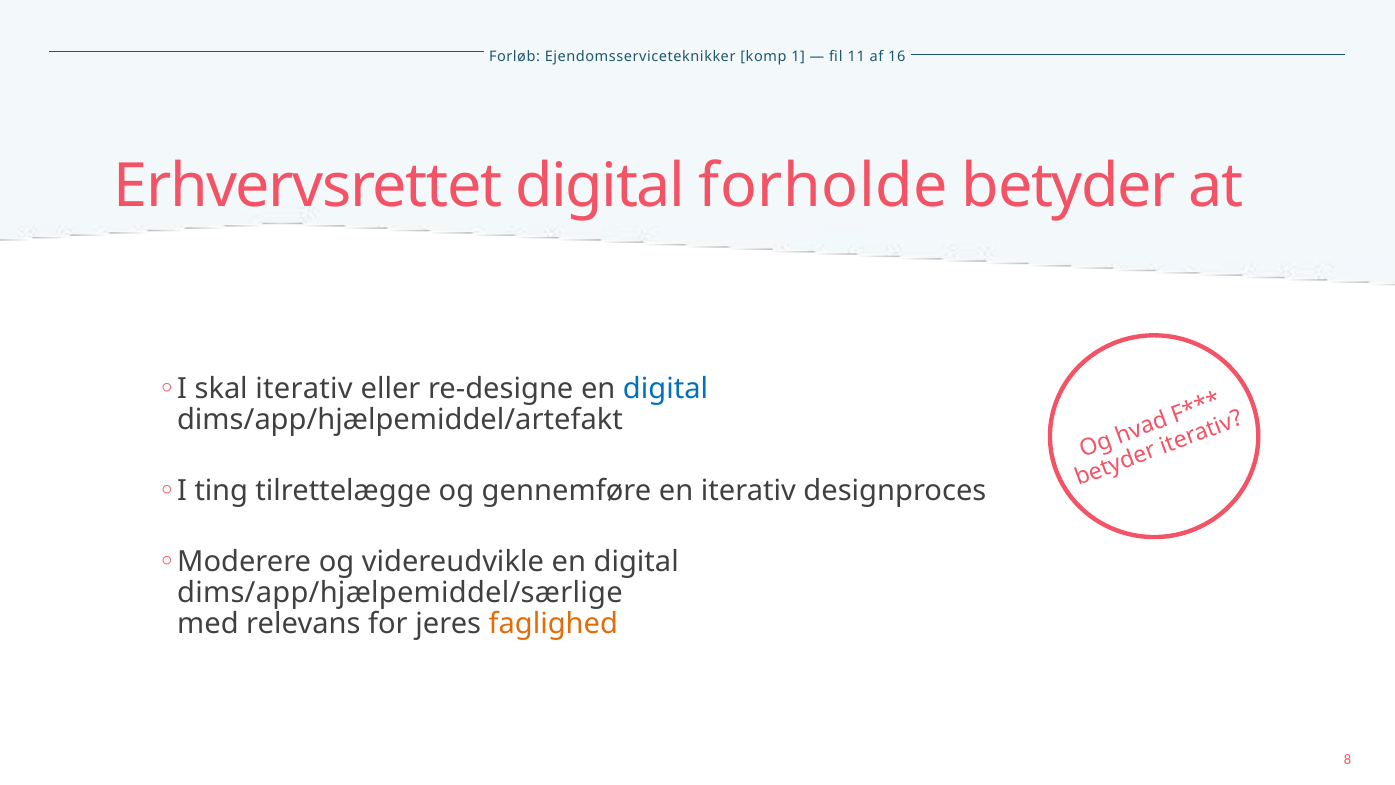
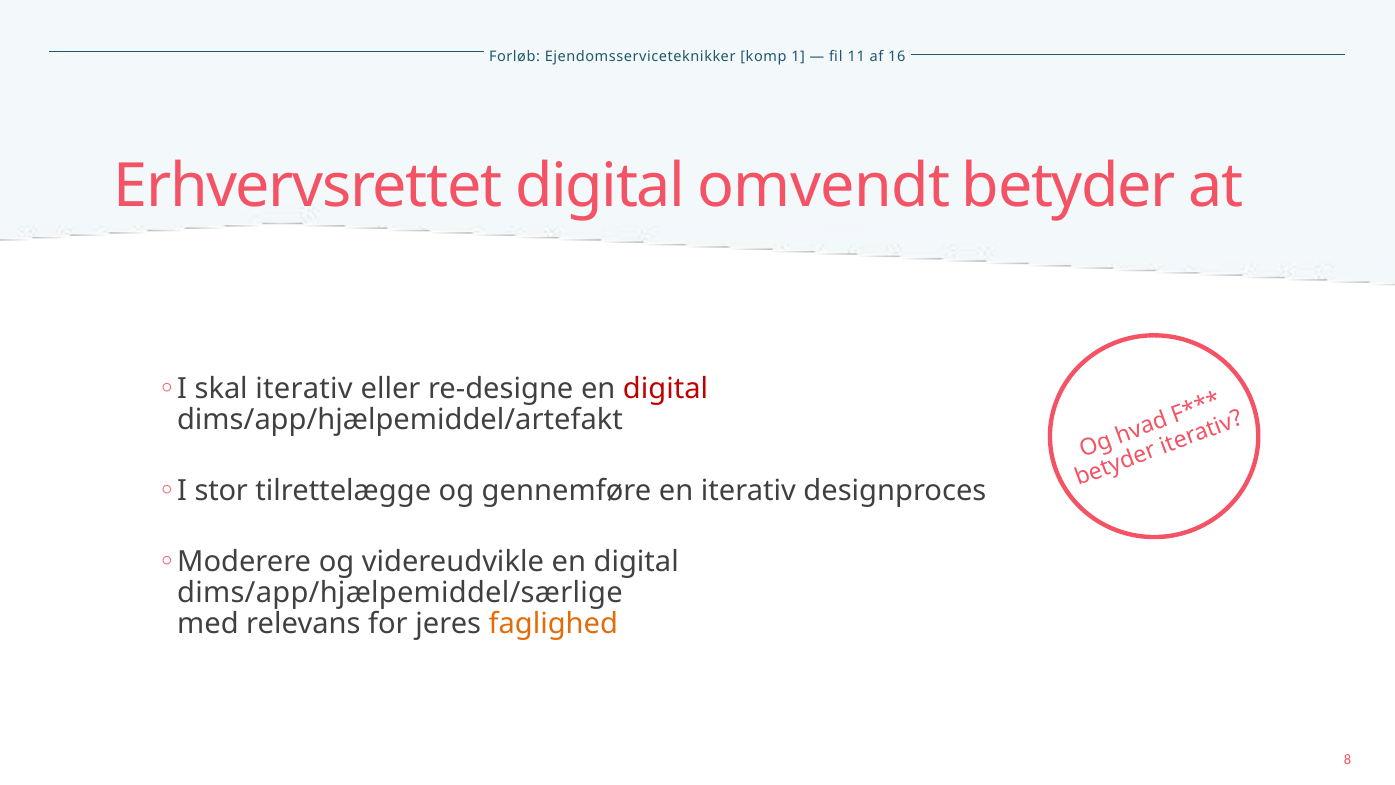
forholde: forholde -> omvendt
digital at (666, 389) colour: blue -> red
ting: ting -> stor
